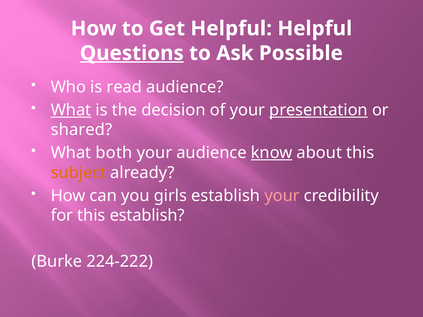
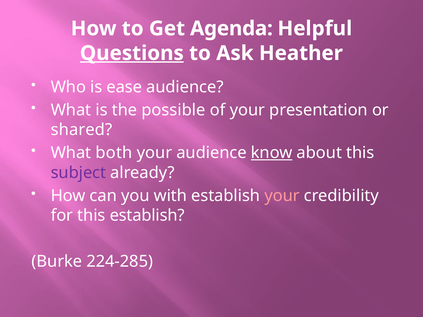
Get Helpful: Helpful -> Agenda
Possible: Possible -> Heather
read: read -> ease
What at (71, 110) underline: present -> none
decision: decision -> possible
presentation underline: present -> none
subject colour: orange -> purple
girls: girls -> with
224-222: 224-222 -> 224-285
